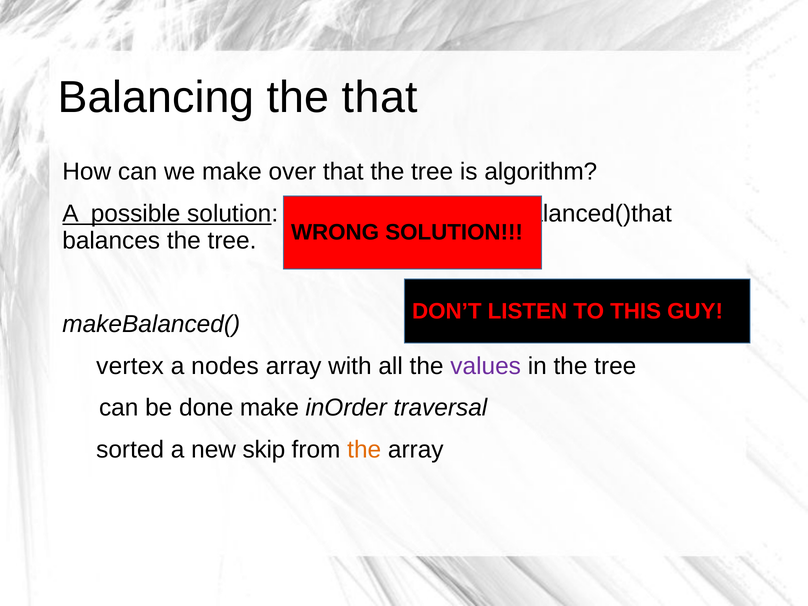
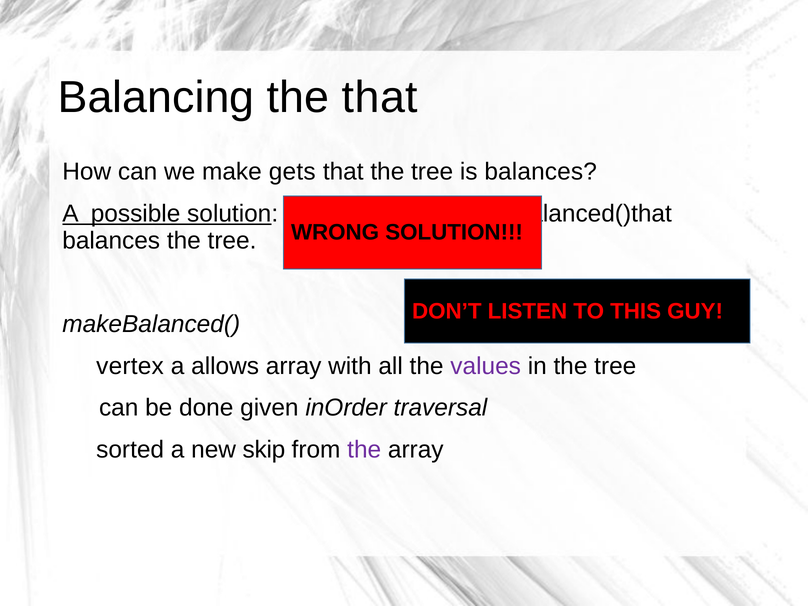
over: over -> gets
is algorithm: algorithm -> balances
nodes: nodes -> allows
done make: make -> given
the at (364, 450) colour: orange -> purple
